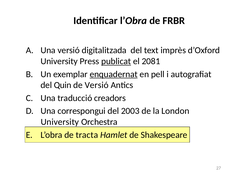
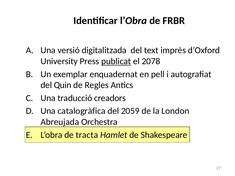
2081: 2081 -> 2078
enquadernat underline: present -> none
de Versió: Versió -> Regles
correspongui: correspongui -> catalogràfica
2003: 2003 -> 2059
University at (60, 122): University -> Abreujada
